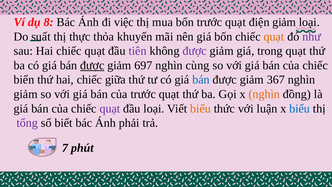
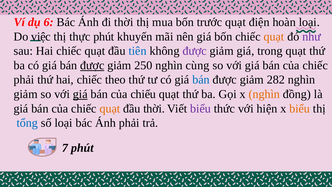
8: 8 -> 6
đi việc: việc -> thời
điện giảm: giảm -> hoàn
suất: suất -> việc
thực thỏa: thỏa -> phút
tiên colour: purple -> blue
697: 697 -> 250
biến at (24, 80): biến -> phải
giữa: giữa -> theo
367: 367 -> 282
giá at (80, 94) underline: none -> present
của trước: trước -> chiếu
quạt at (110, 108) colour: purple -> orange
đầu loại: loại -> thời
biểu at (201, 108) colour: orange -> purple
luận: luận -> hiện
biểu at (300, 108) colour: blue -> orange
tổng colour: purple -> blue
số biết: biết -> loại
